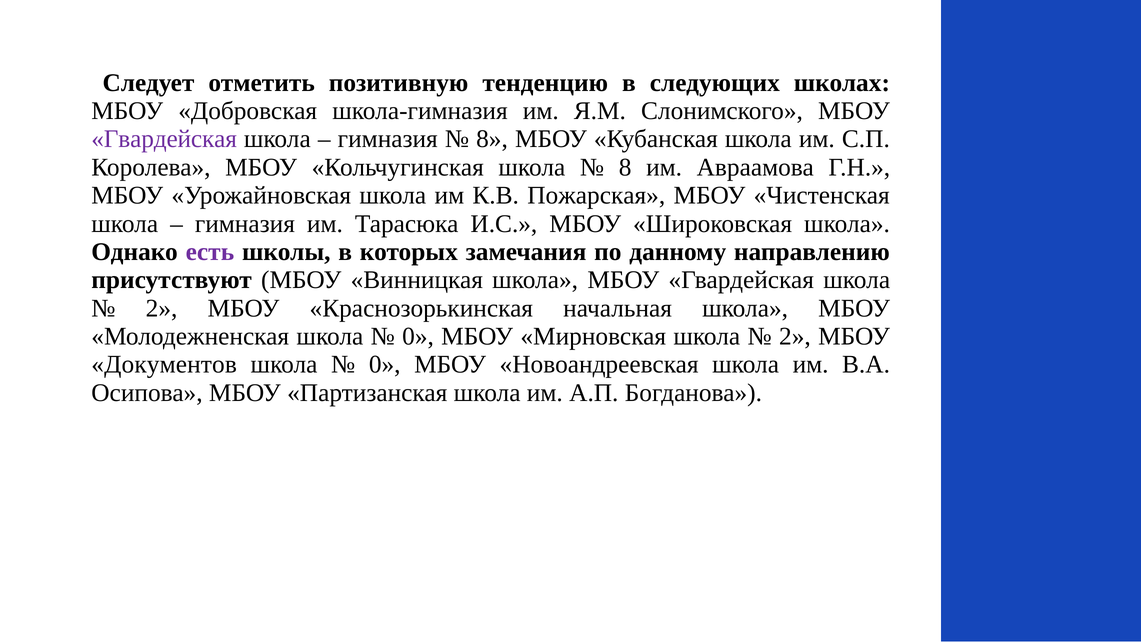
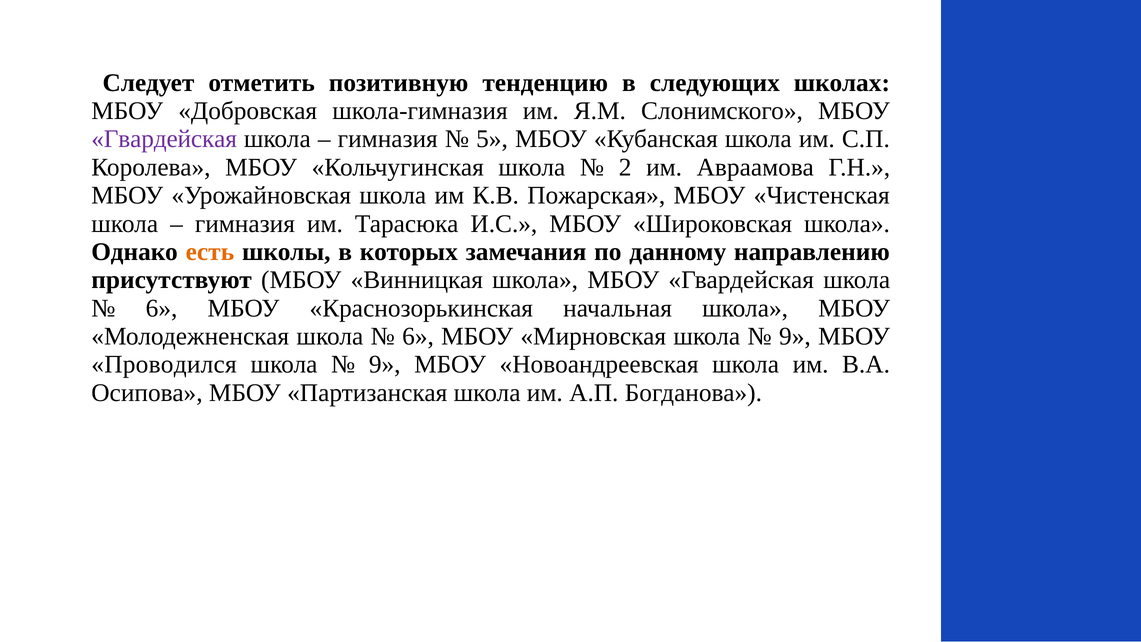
8 at (492, 139): 8 -> 5
8 at (625, 167): 8 -> 2
есть colour: purple -> orange
2 at (162, 308): 2 -> 6
0 at (418, 336): 0 -> 6
2 at (795, 336): 2 -> 9
Документов: Документов -> Проводился
0 at (385, 364): 0 -> 9
